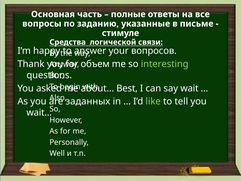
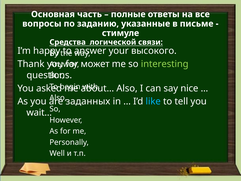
вопросов: вопросов -> высокого
объем: объем -> может
Best at (127, 88): Best -> Also
wait: wait -> nice
like colour: light green -> light blue
